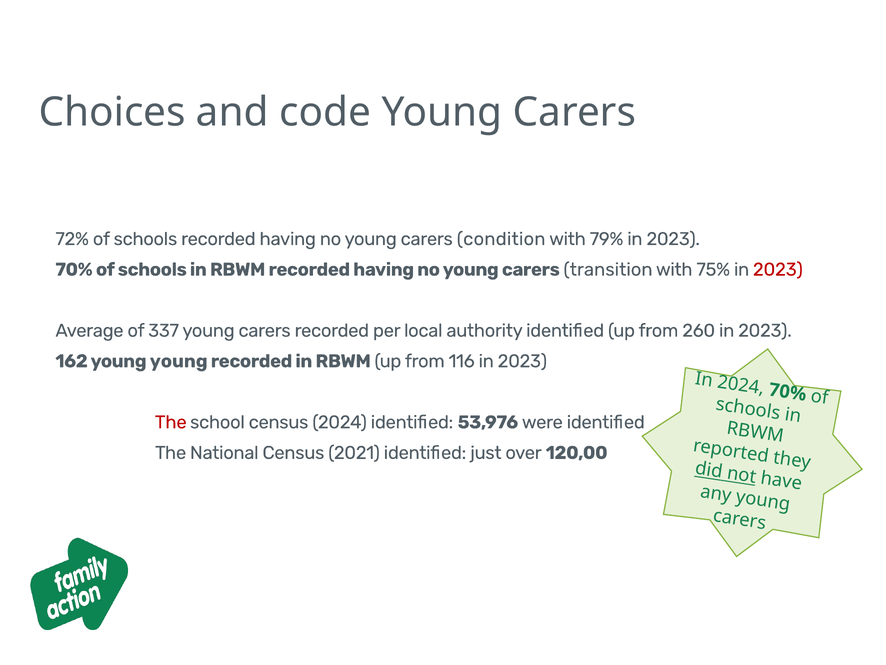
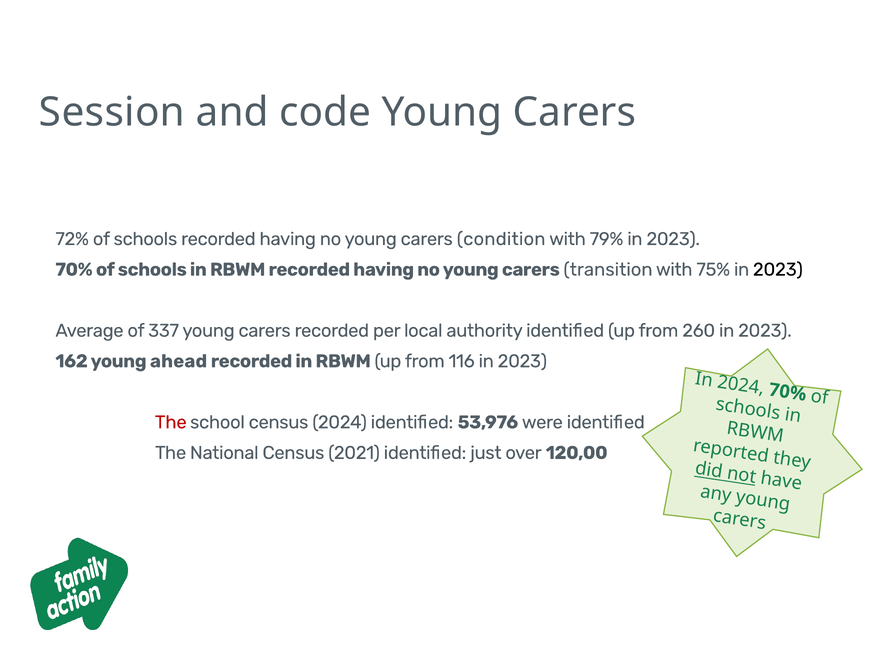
Choices: Choices -> Session
2023 at (778, 269) colour: red -> black
young young: young -> ahead
